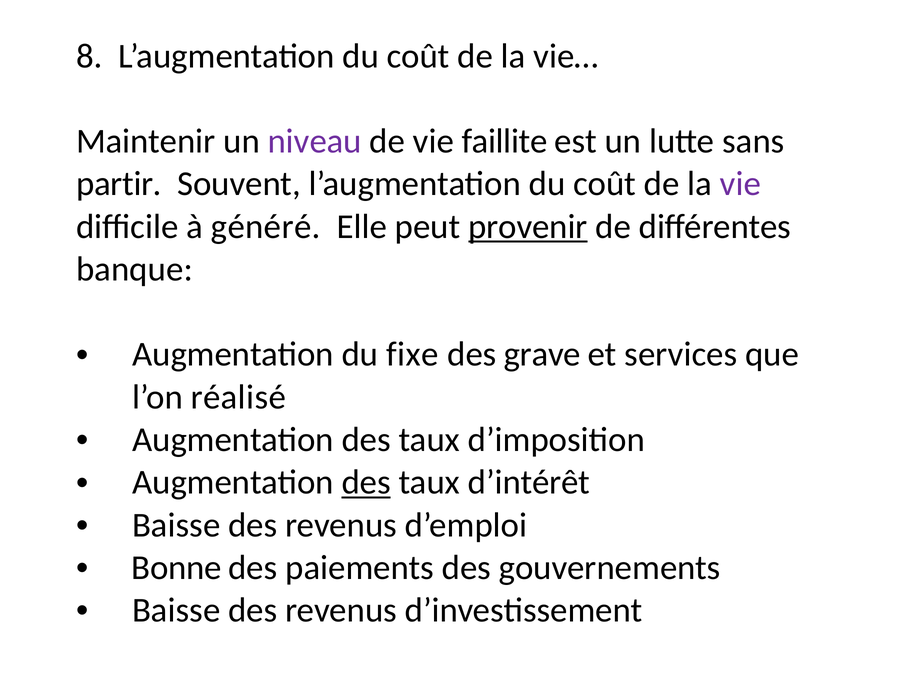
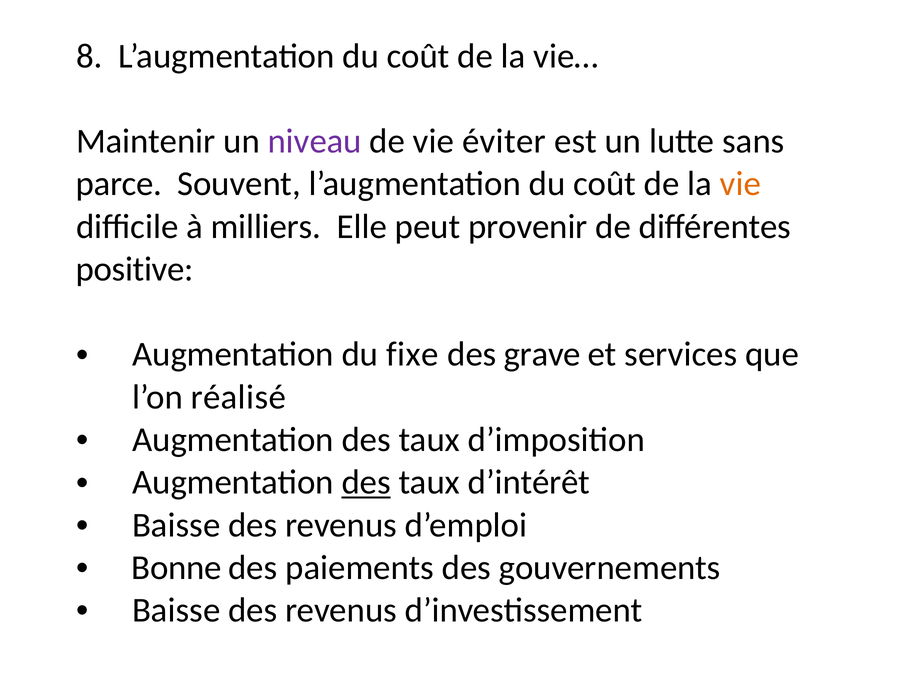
faillite: faillite -> éviter
partir: partir -> parce
vie at (740, 184) colour: purple -> orange
généré: généré -> milliers
provenir underline: present -> none
banque: banque -> positive
